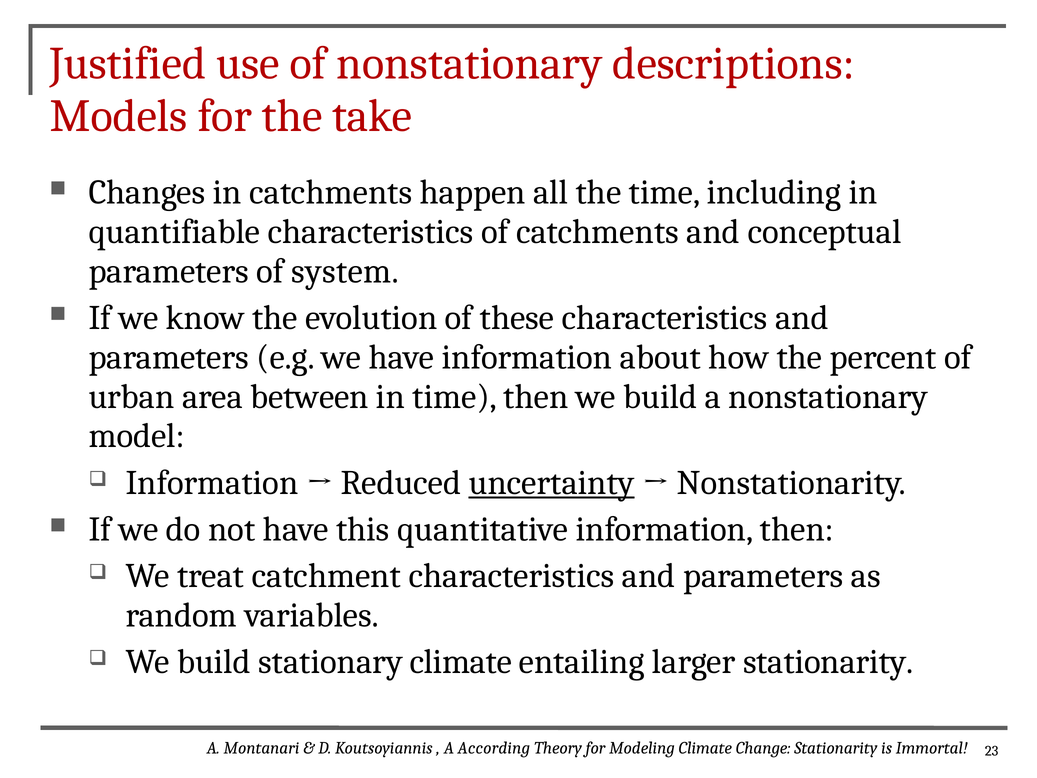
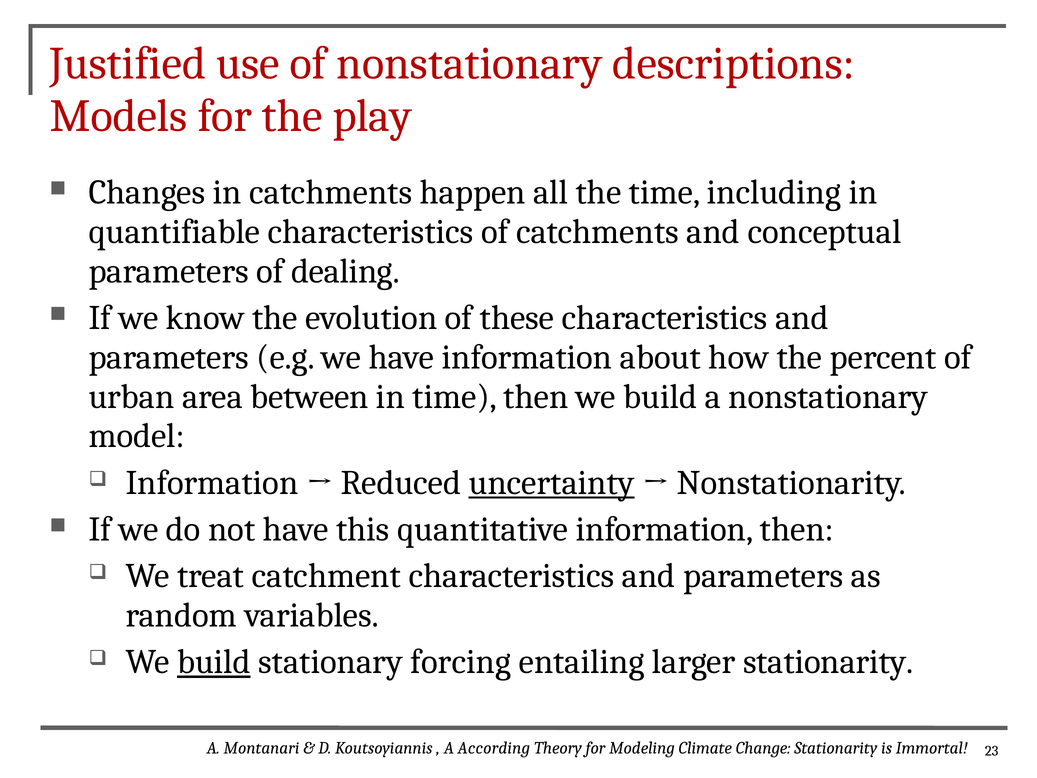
take: take -> play
system: system -> dealing
build at (214, 662) underline: none -> present
stationary climate: climate -> forcing
